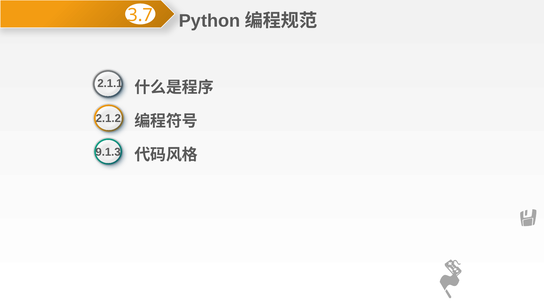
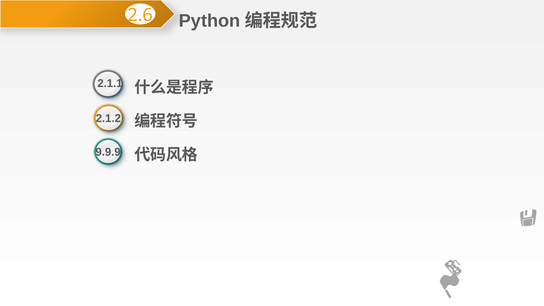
3.7: 3.7 -> 2.6
9.1.3: 9.1.3 -> 9.9.9
